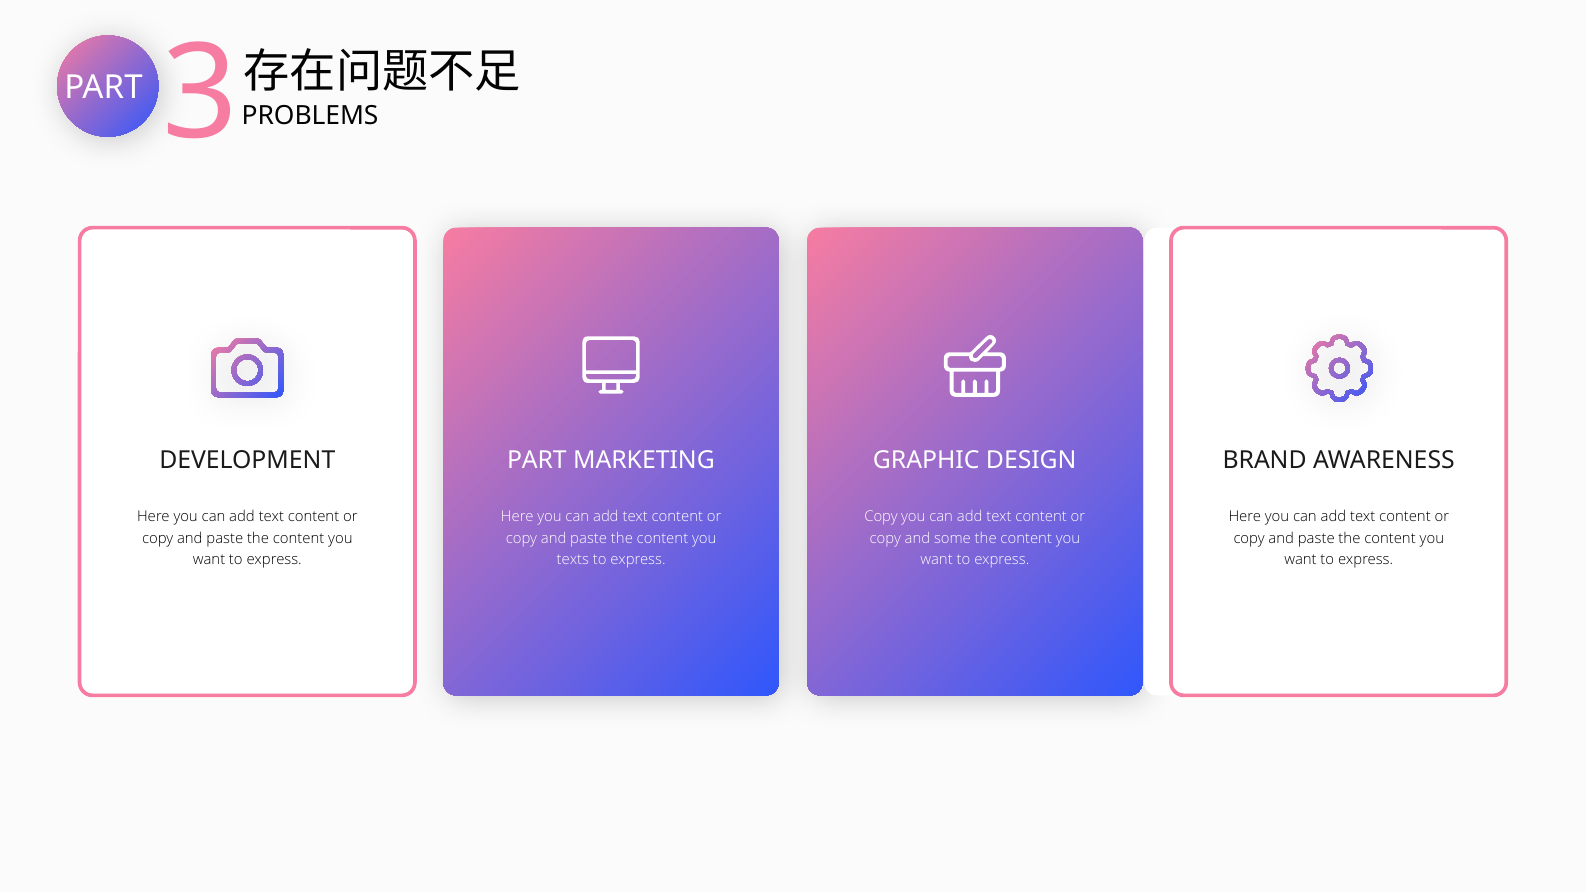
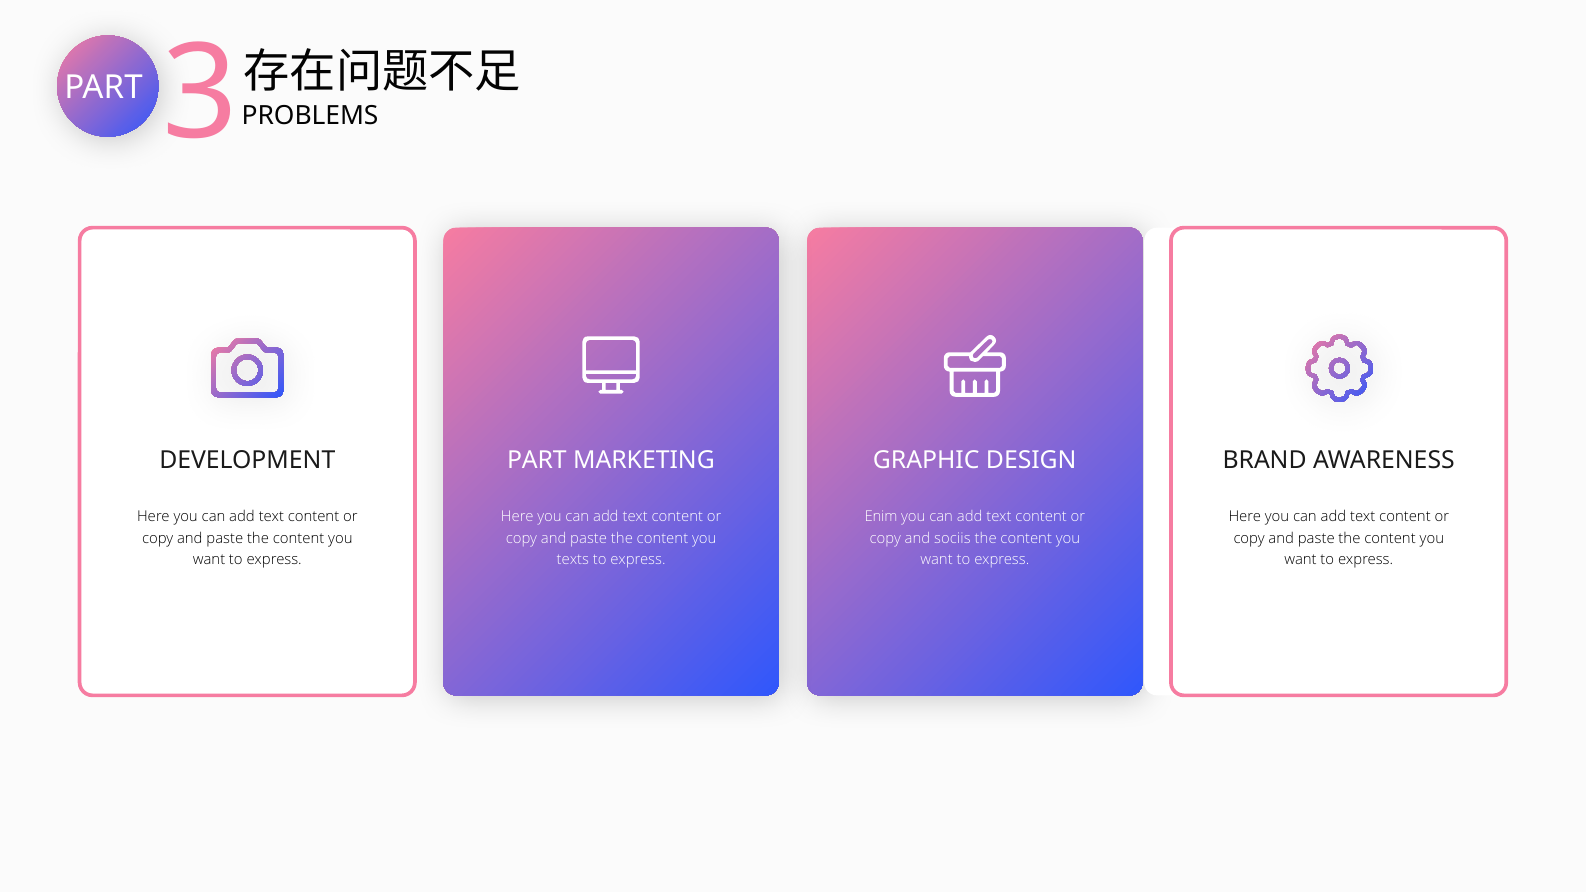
Copy at (881, 517): Copy -> Enim
some: some -> sociis
